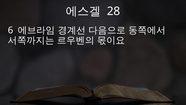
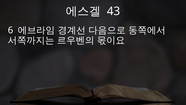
28: 28 -> 43
